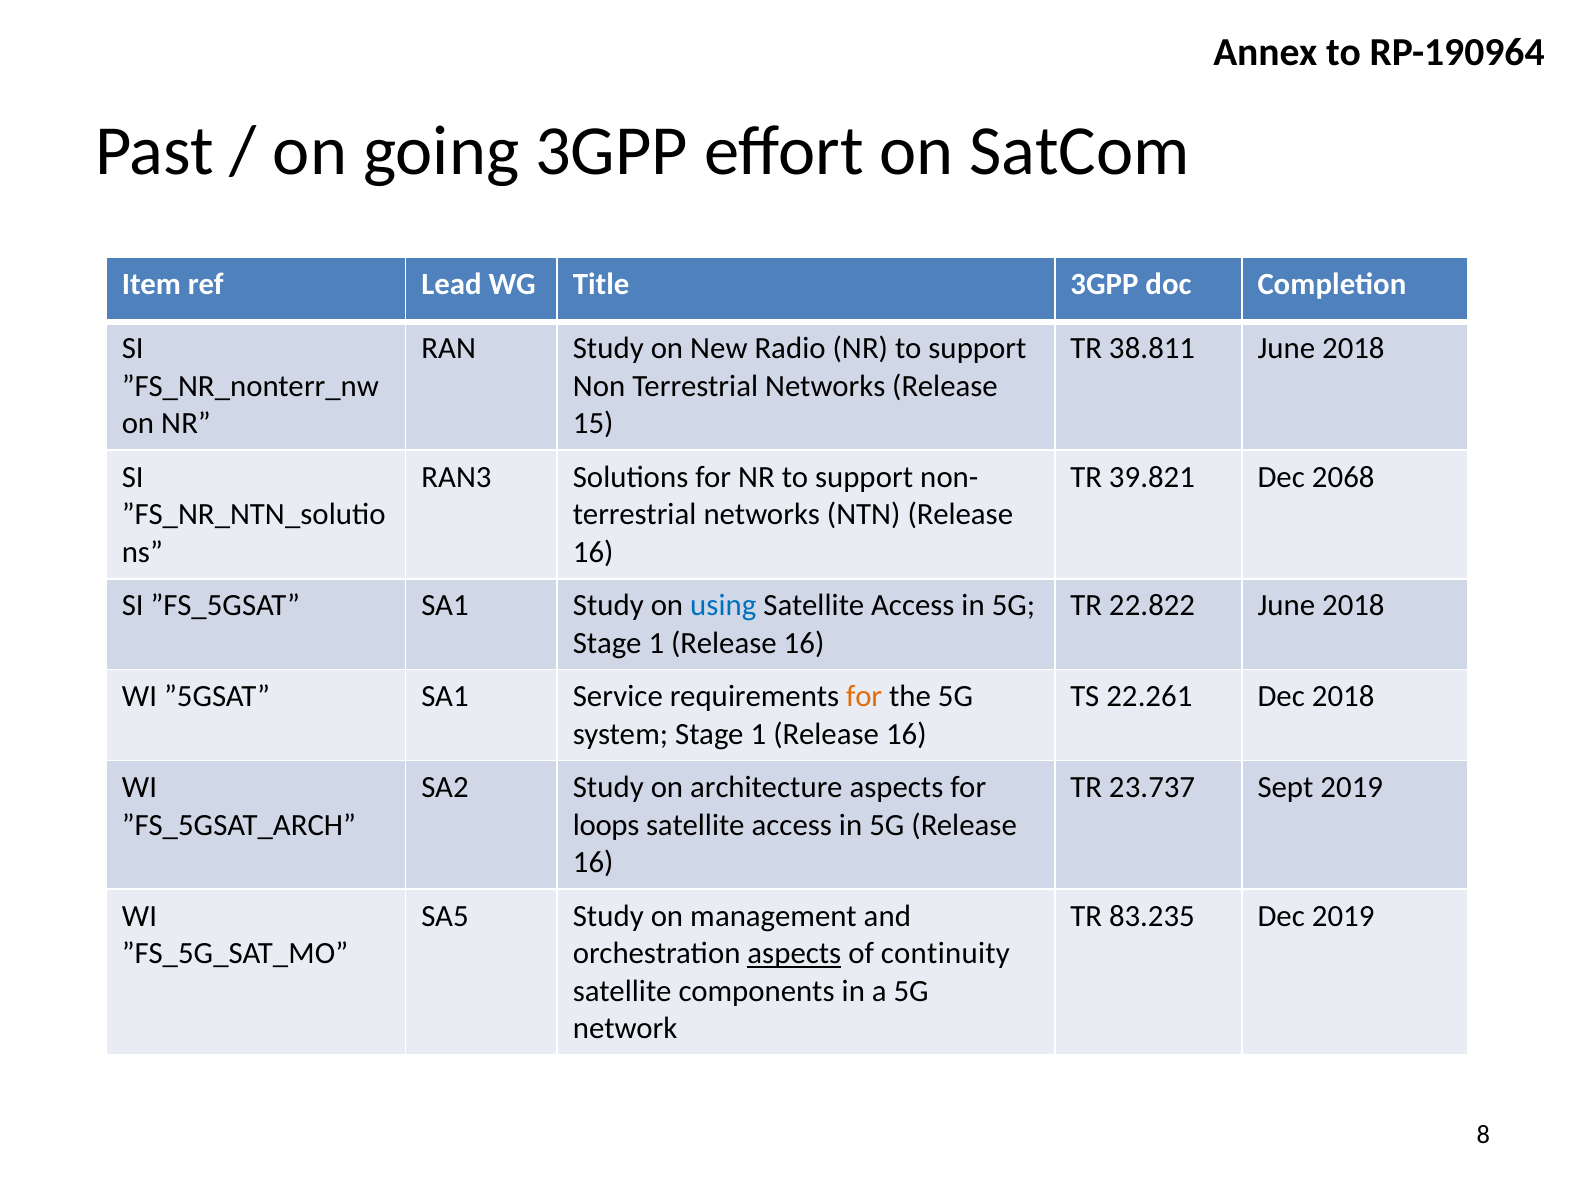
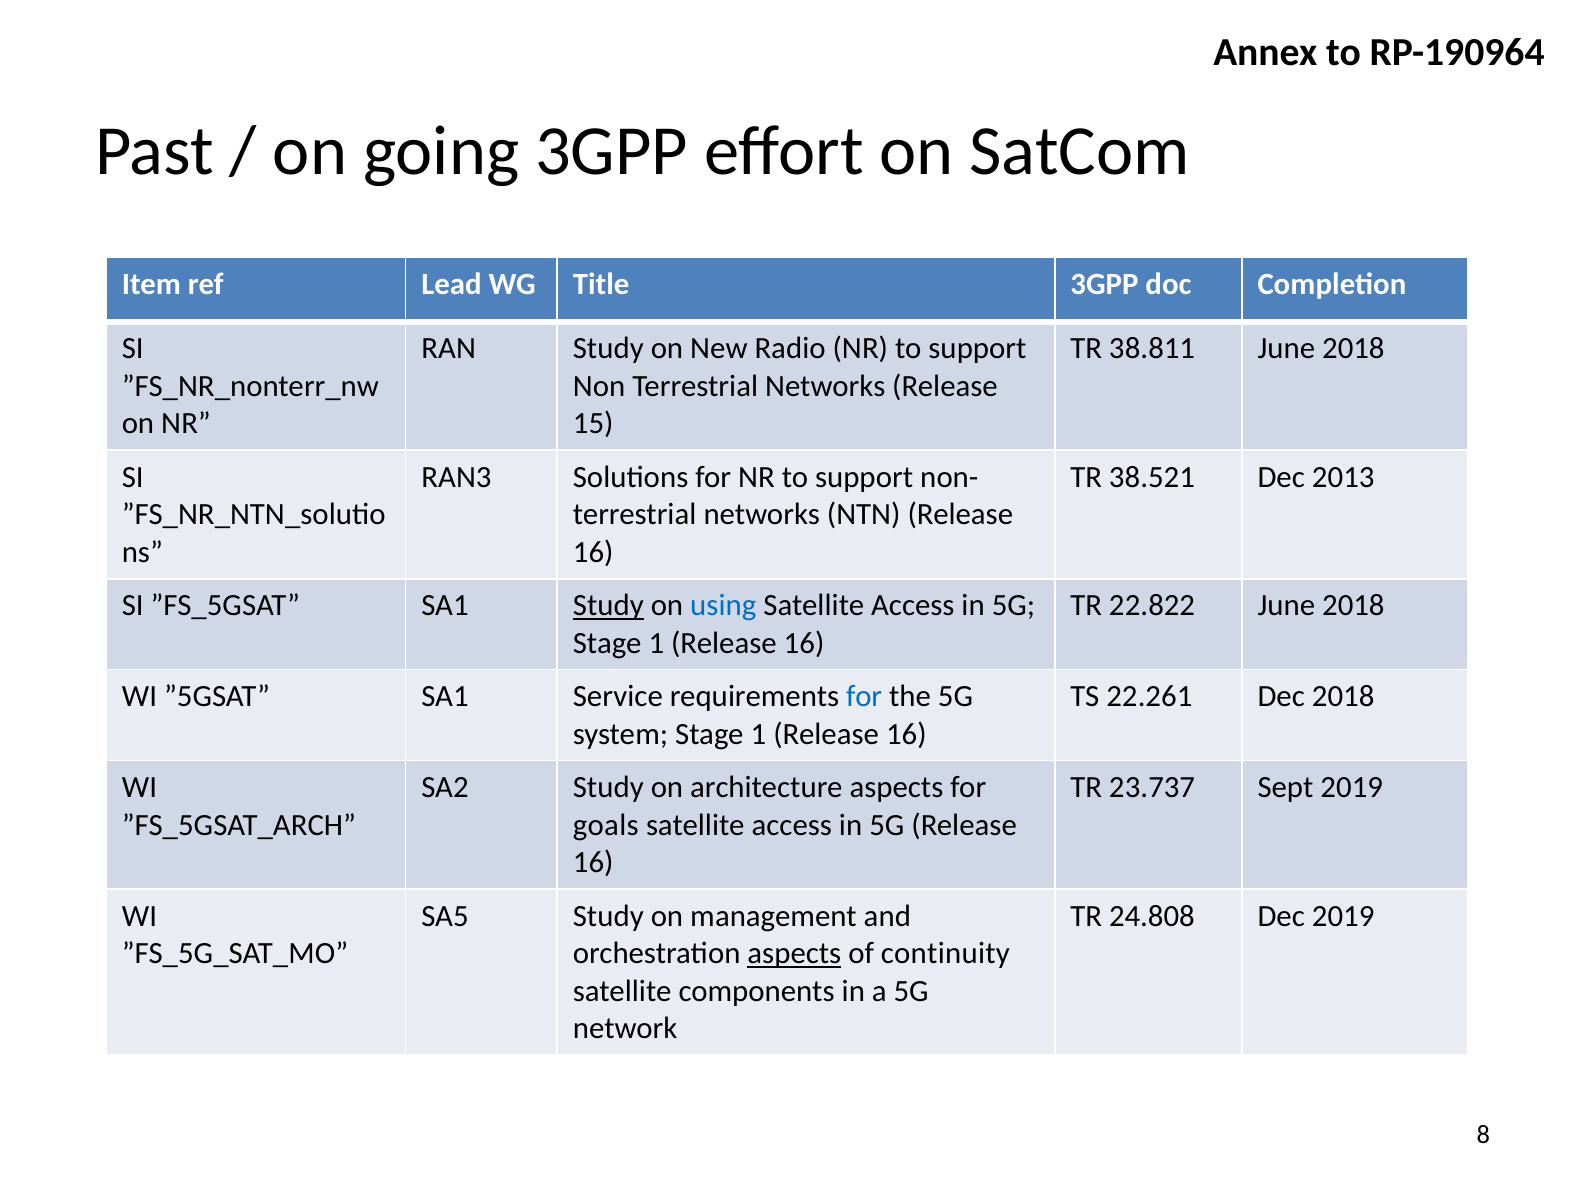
39.821: 39.821 -> 38.521
2068: 2068 -> 2013
Study at (608, 606) underline: none -> present
for at (864, 696) colour: orange -> blue
loops: loops -> goals
83.235: 83.235 -> 24.808
